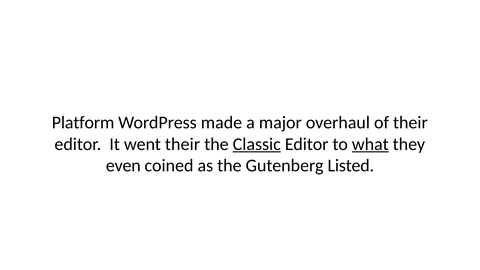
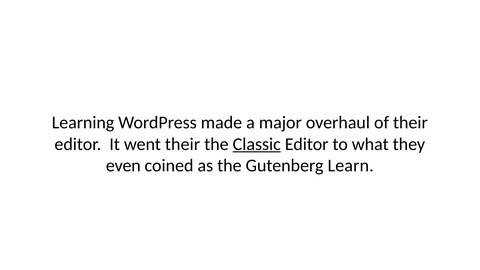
Platform: Platform -> Learning
what underline: present -> none
Listed: Listed -> Learn
